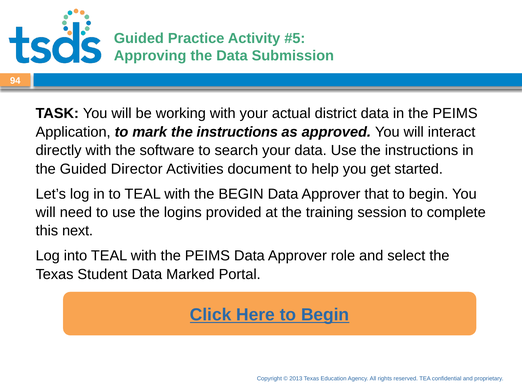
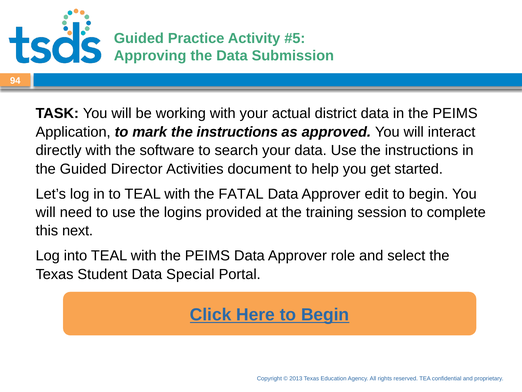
the BEGIN: BEGIN -> FATAL
Approver that: that -> edit
Marked: Marked -> Special
